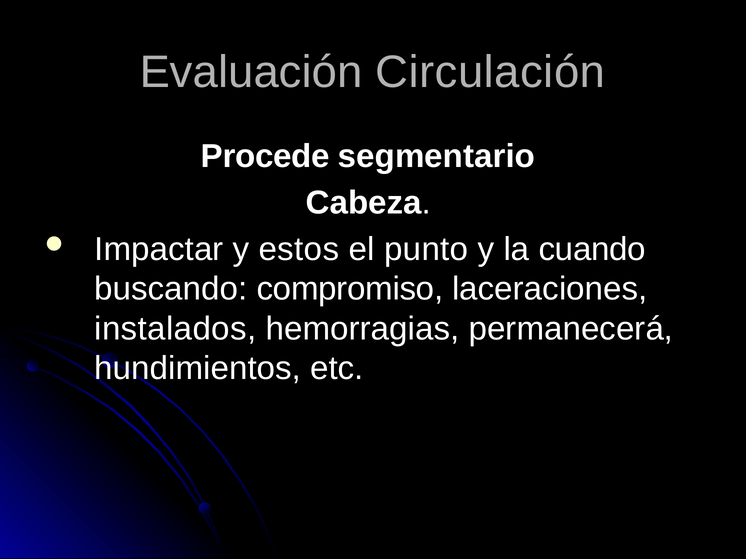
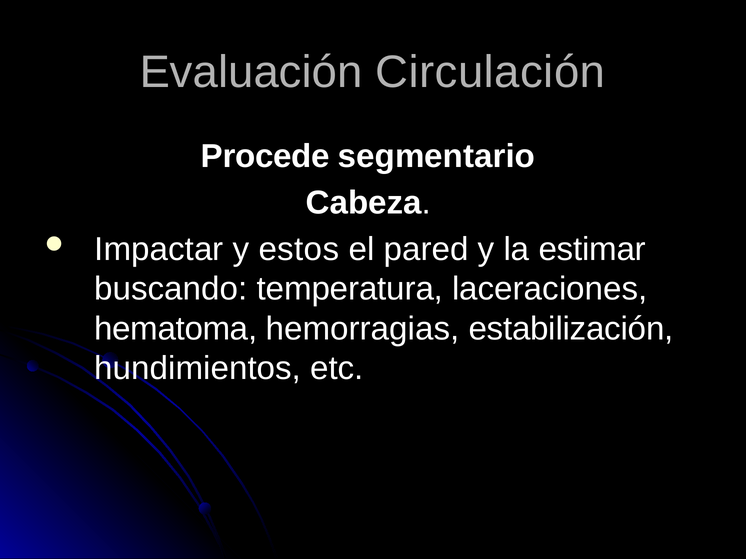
punto: punto -> pared
cuando: cuando -> estimar
compromiso: compromiso -> temperatura
instalados: instalados -> hematoma
permanecerá: permanecerá -> estabilización
